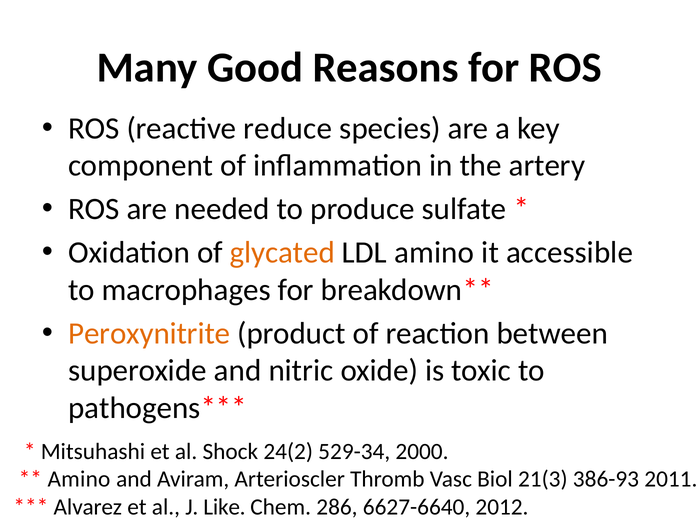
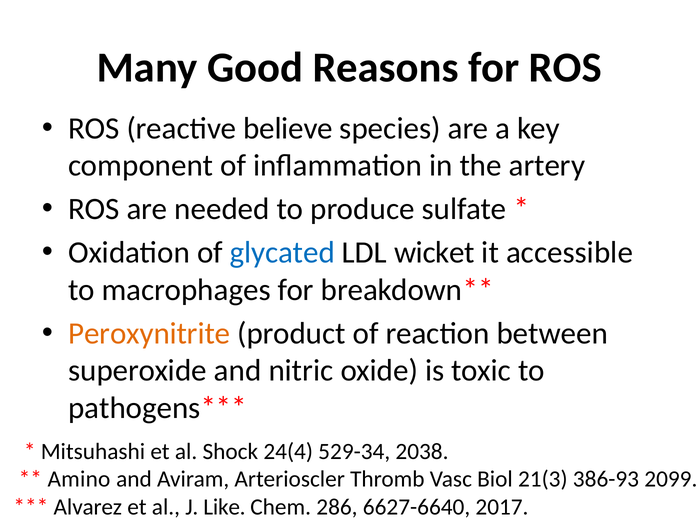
reduce: reduce -> believe
glycated colour: orange -> blue
LDL amino: amino -> wicket
24(2: 24(2 -> 24(4
2000: 2000 -> 2038
2011: 2011 -> 2099
2012: 2012 -> 2017
